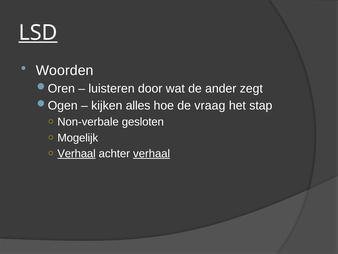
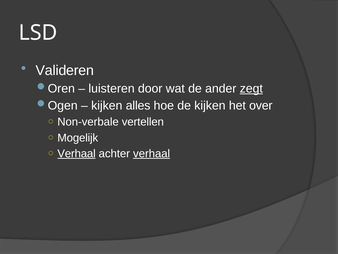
LSD underline: present -> none
Woorden: Woorden -> Valideren
zegt underline: none -> present
de vraag: vraag -> kijken
stap: stap -> over
gesloten: gesloten -> vertellen
